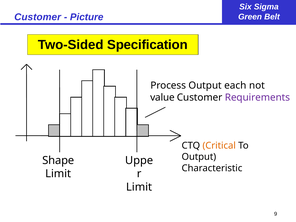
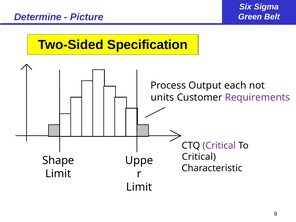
Customer at (38, 17): Customer -> Determine
value: value -> units
Critical at (219, 145) colour: orange -> purple
Output at (199, 157): Output -> Critical
